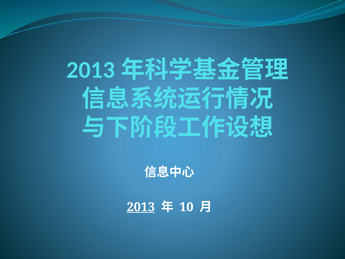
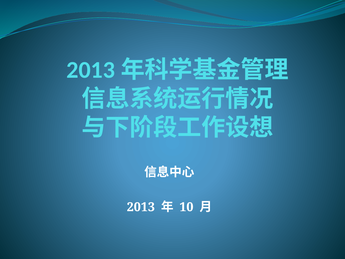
2013 underline: present -> none
